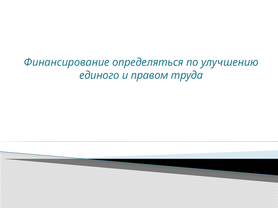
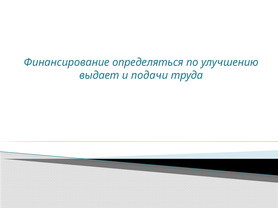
единого: единого -> выдает
правом: правом -> подачи
